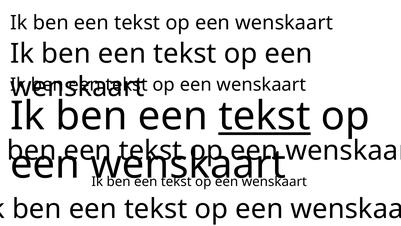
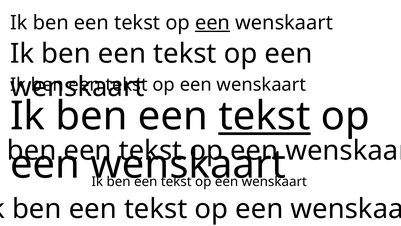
een at (213, 23) underline: none -> present
